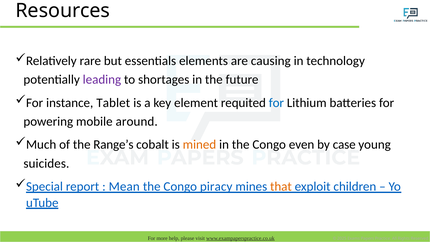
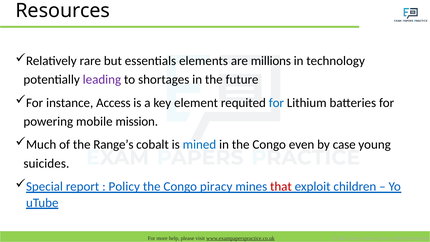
causing: causing -> millions
Tablet: Tablet -> Access
around: around -> mission
mined colour: orange -> blue
Mean: Mean -> Policy
that colour: orange -> red
